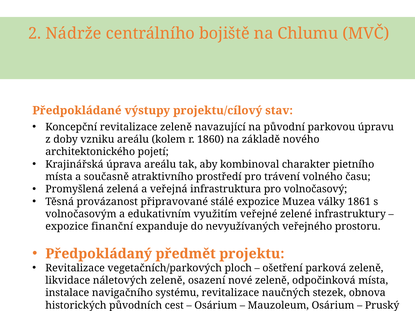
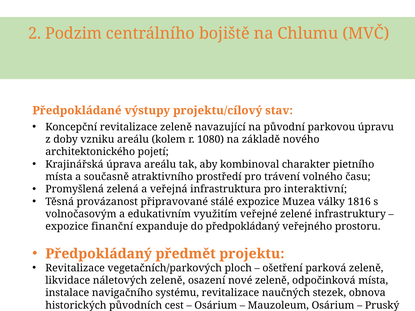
Nádrže: Nádrže -> Podzim
1860: 1860 -> 1080
volnočasový: volnočasový -> interaktivní
1861: 1861 -> 1816
do nevyužívaných: nevyužívaných -> předpokládaný
